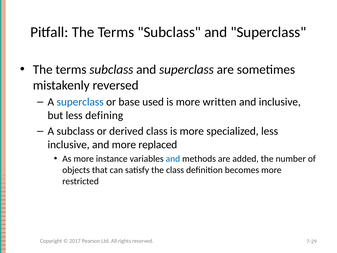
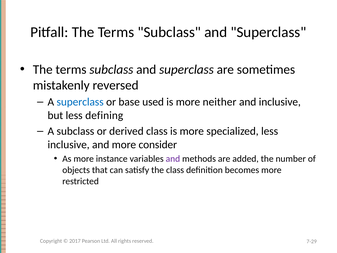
written: written -> neither
replaced: replaced -> consider
and at (173, 159) colour: blue -> purple
